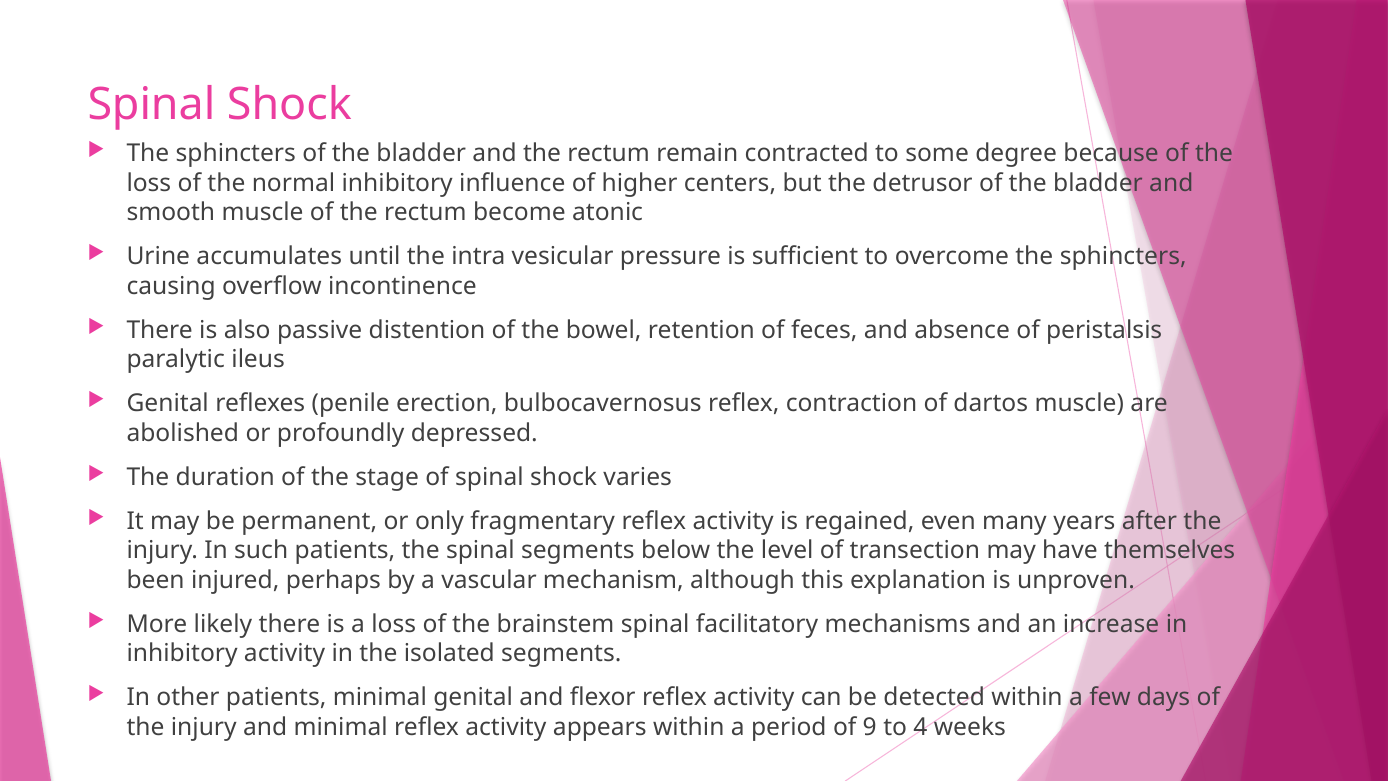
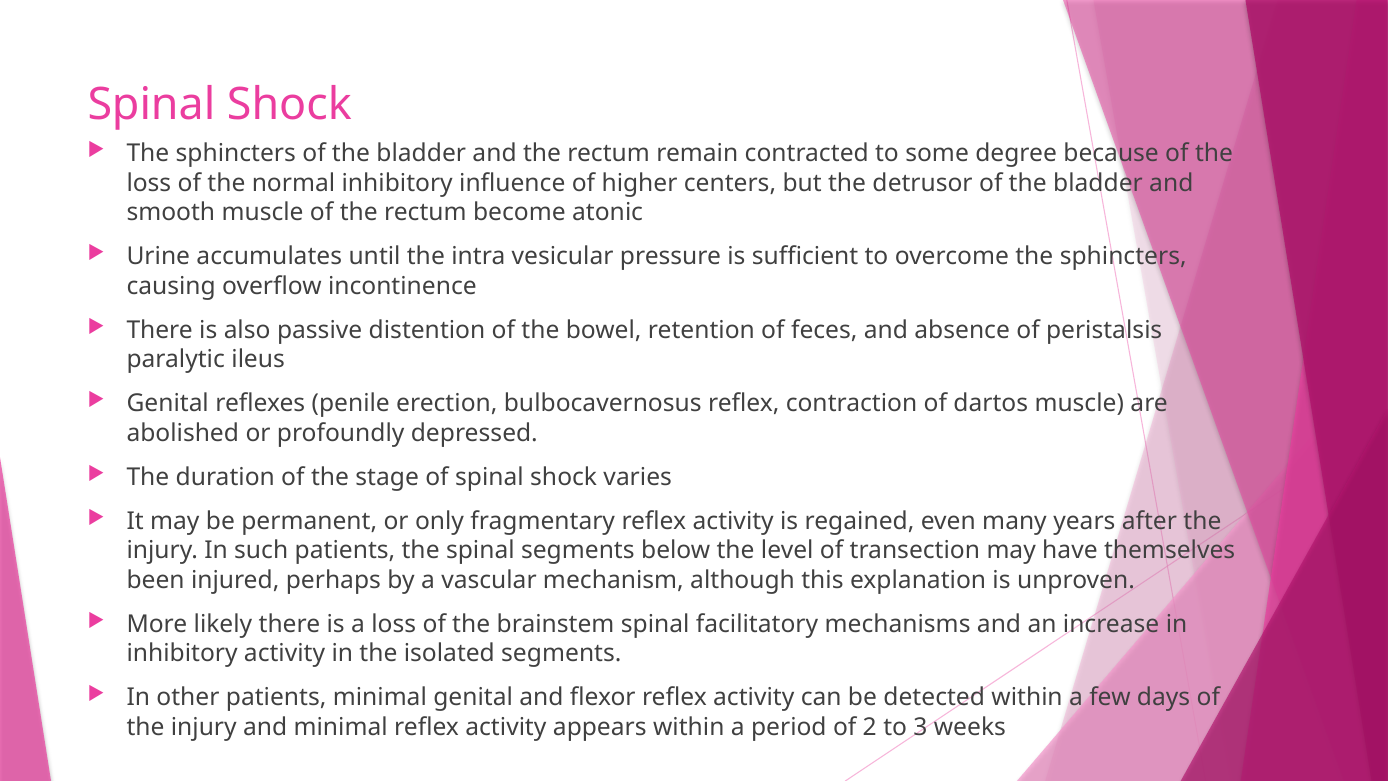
9: 9 -> 2
4: 4 -> 3
